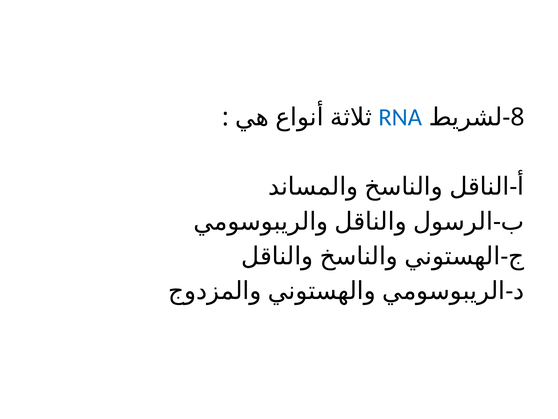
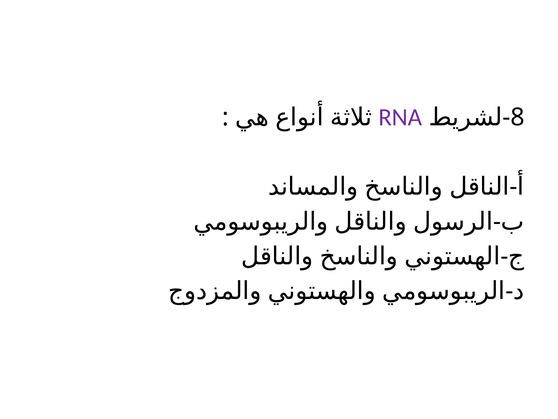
RNA colour: blue -> purple
